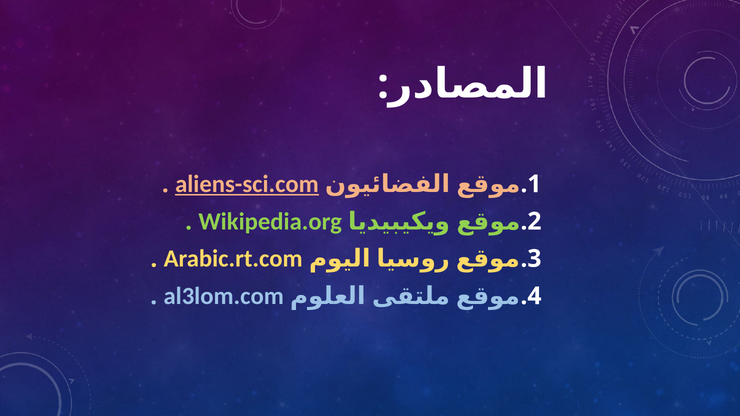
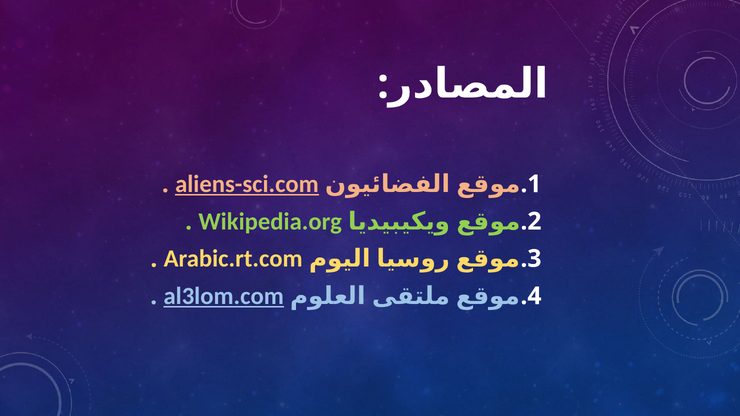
al3lom.com underline: none -> present
